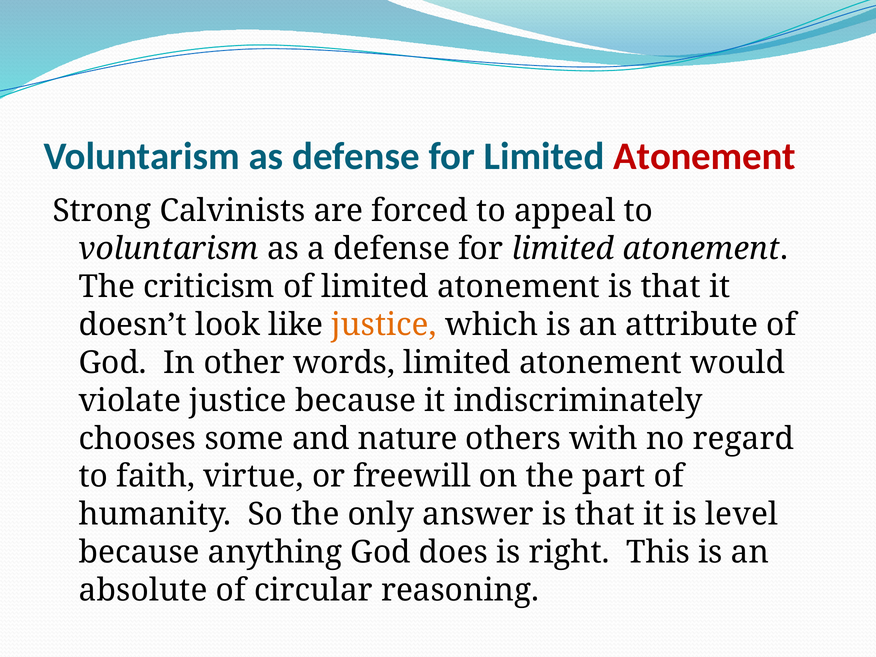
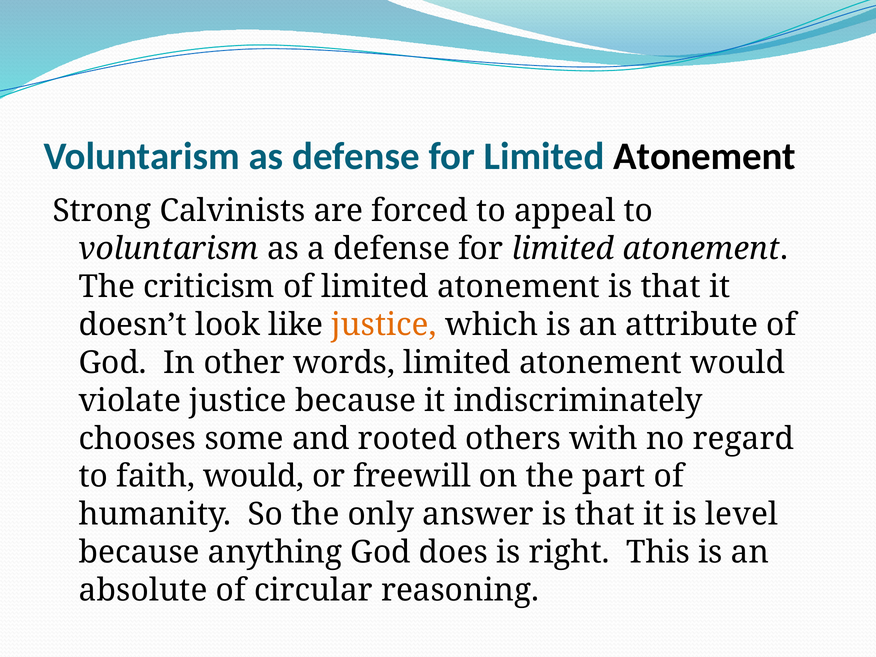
Atonement at (705, 156) colour: red -> black
nature: nature -> rooted
faith virtue: virtue -> would
